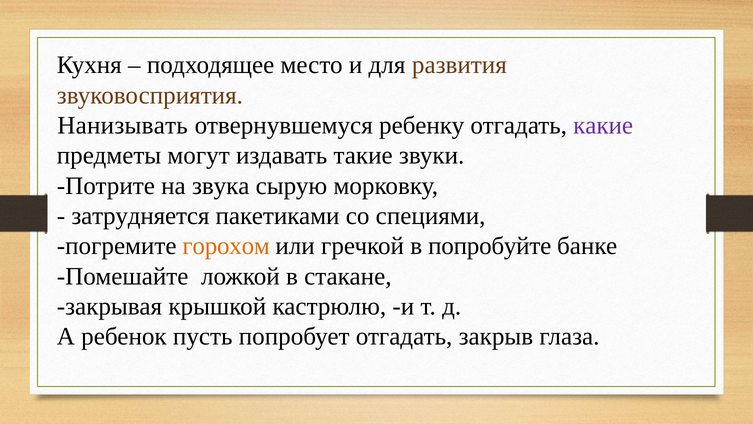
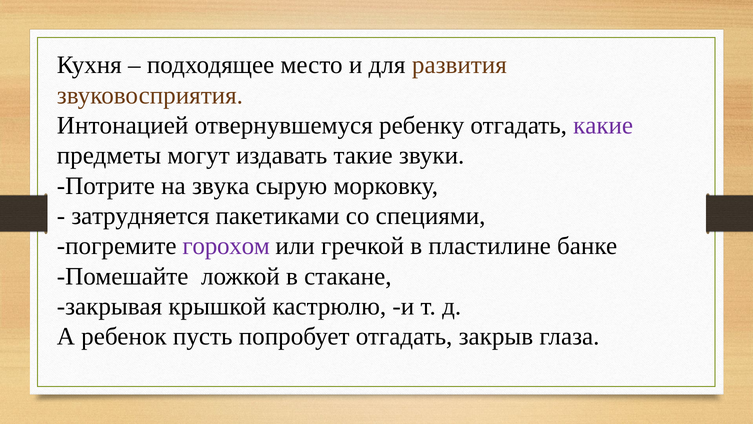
Нанизывать: Нанизывать -> Интонацией
горохом colour: orange -> purple
попробуйте: попробуйте -> пластилине
